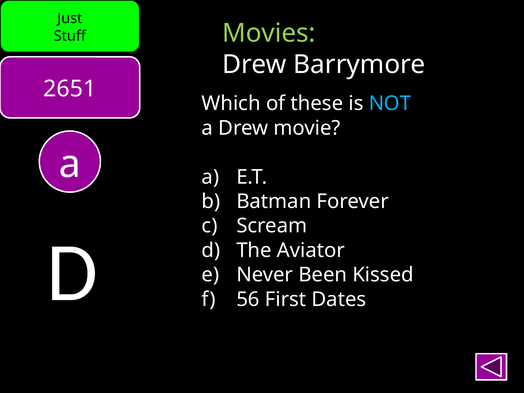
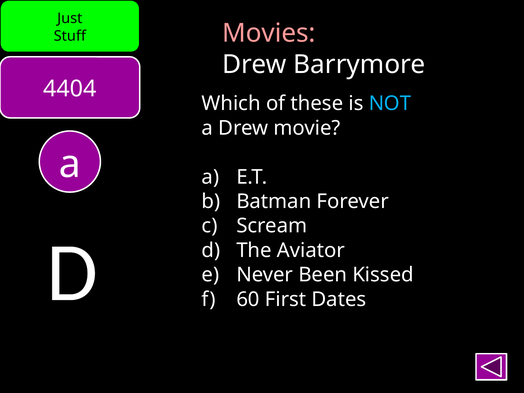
Movies colour: light green -> pink
2651: 2651 -> 4404
56: 56 -> 60
